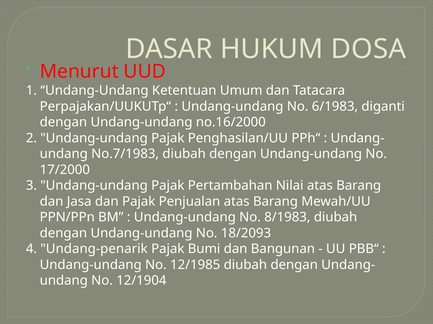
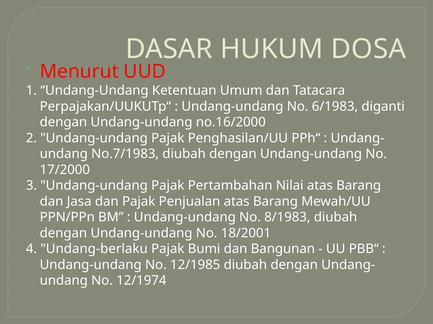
18/2093: 18/2093 -> 18/2001
Undang-penarik: Undang-penarik -> Undang-berlaku
12/1904: 12/1904 -> 12/1974
